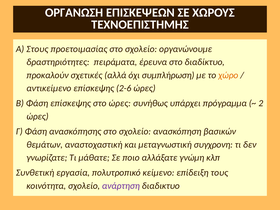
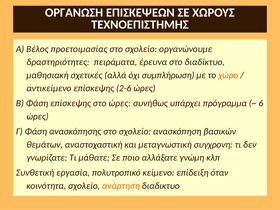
Στους: Στους -> Βέλος
προκαλούν: προκαλούν -> μαθησιακή
2: 2 -> 6
τους: τους -> όταν
ανάρτηση colour: purple -> orange
